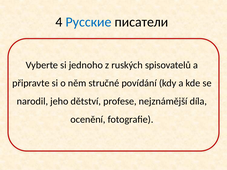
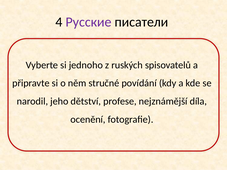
Русские colour: blue -> purple
